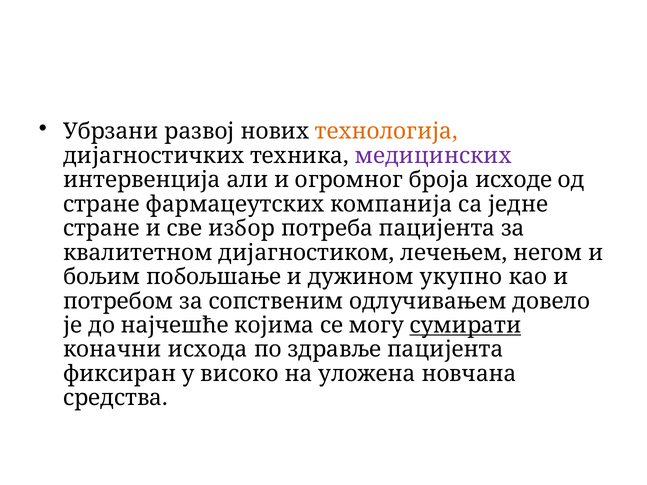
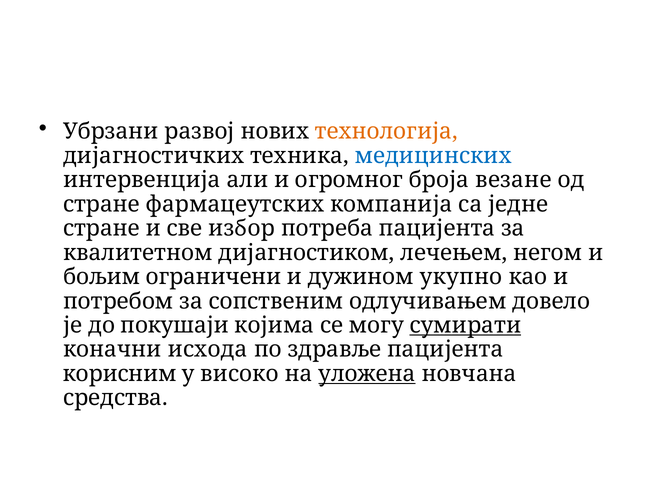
медицинских colour: purple -> blue
исходе: исходе -> везане
побољшање: побољшање -> ограничени
најчешће: најчешће -> покушаји
фиксиран: фиксиран -> корисним
уложена underline: none -> present
